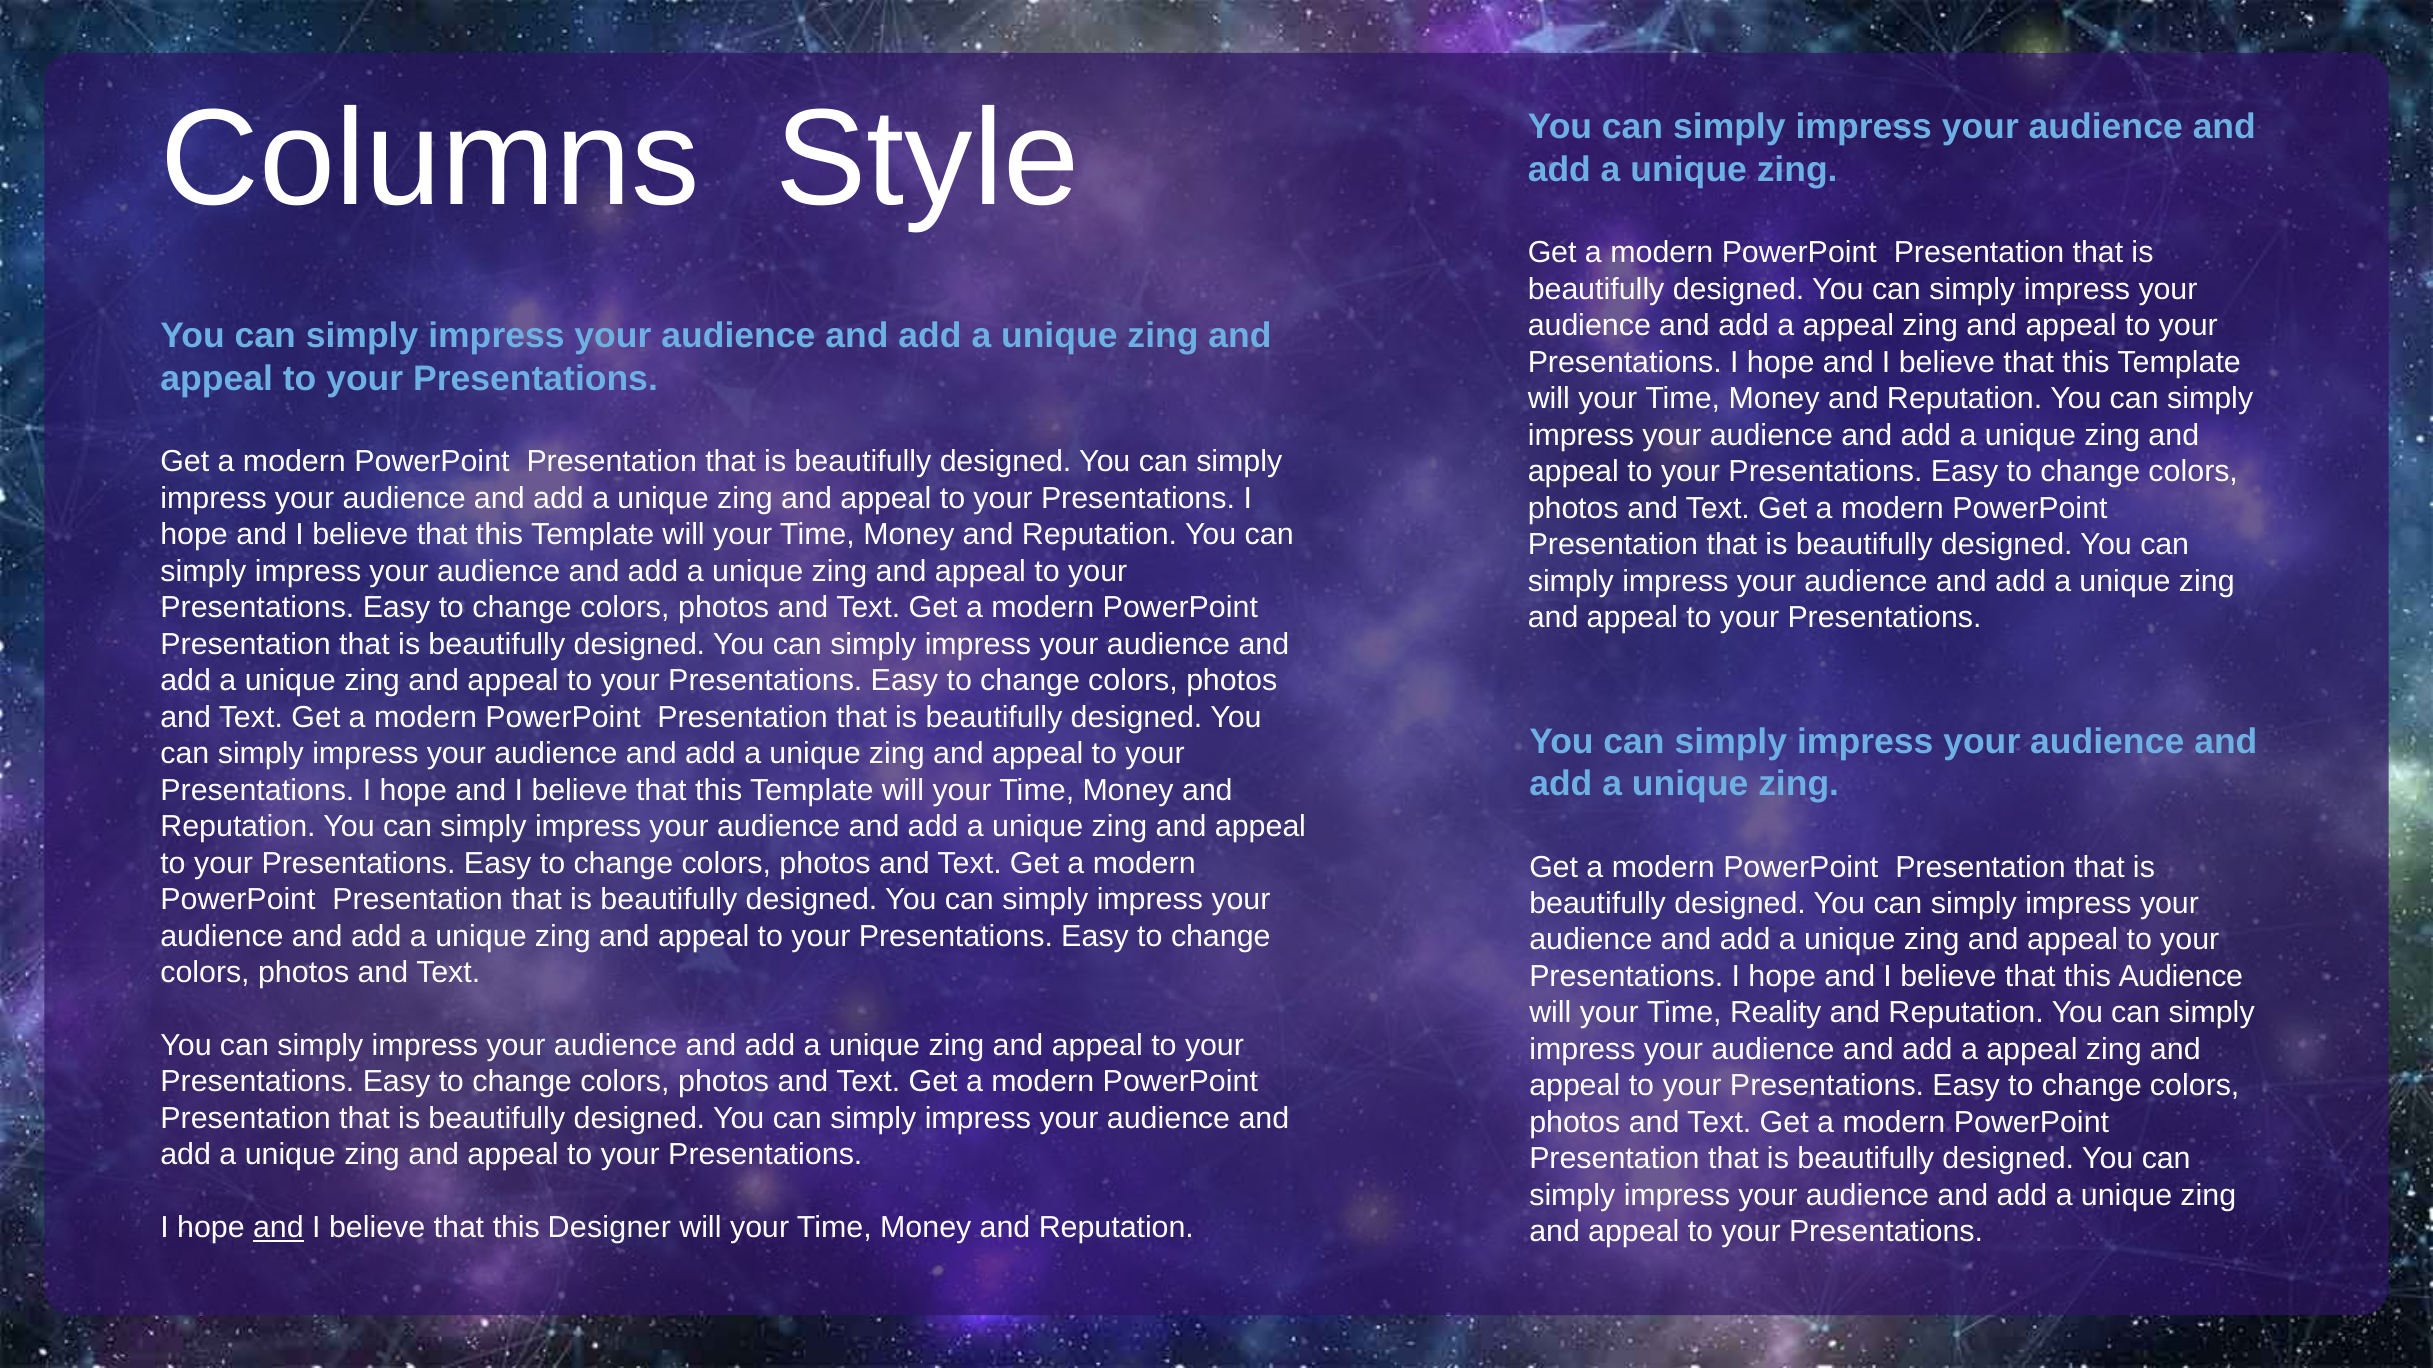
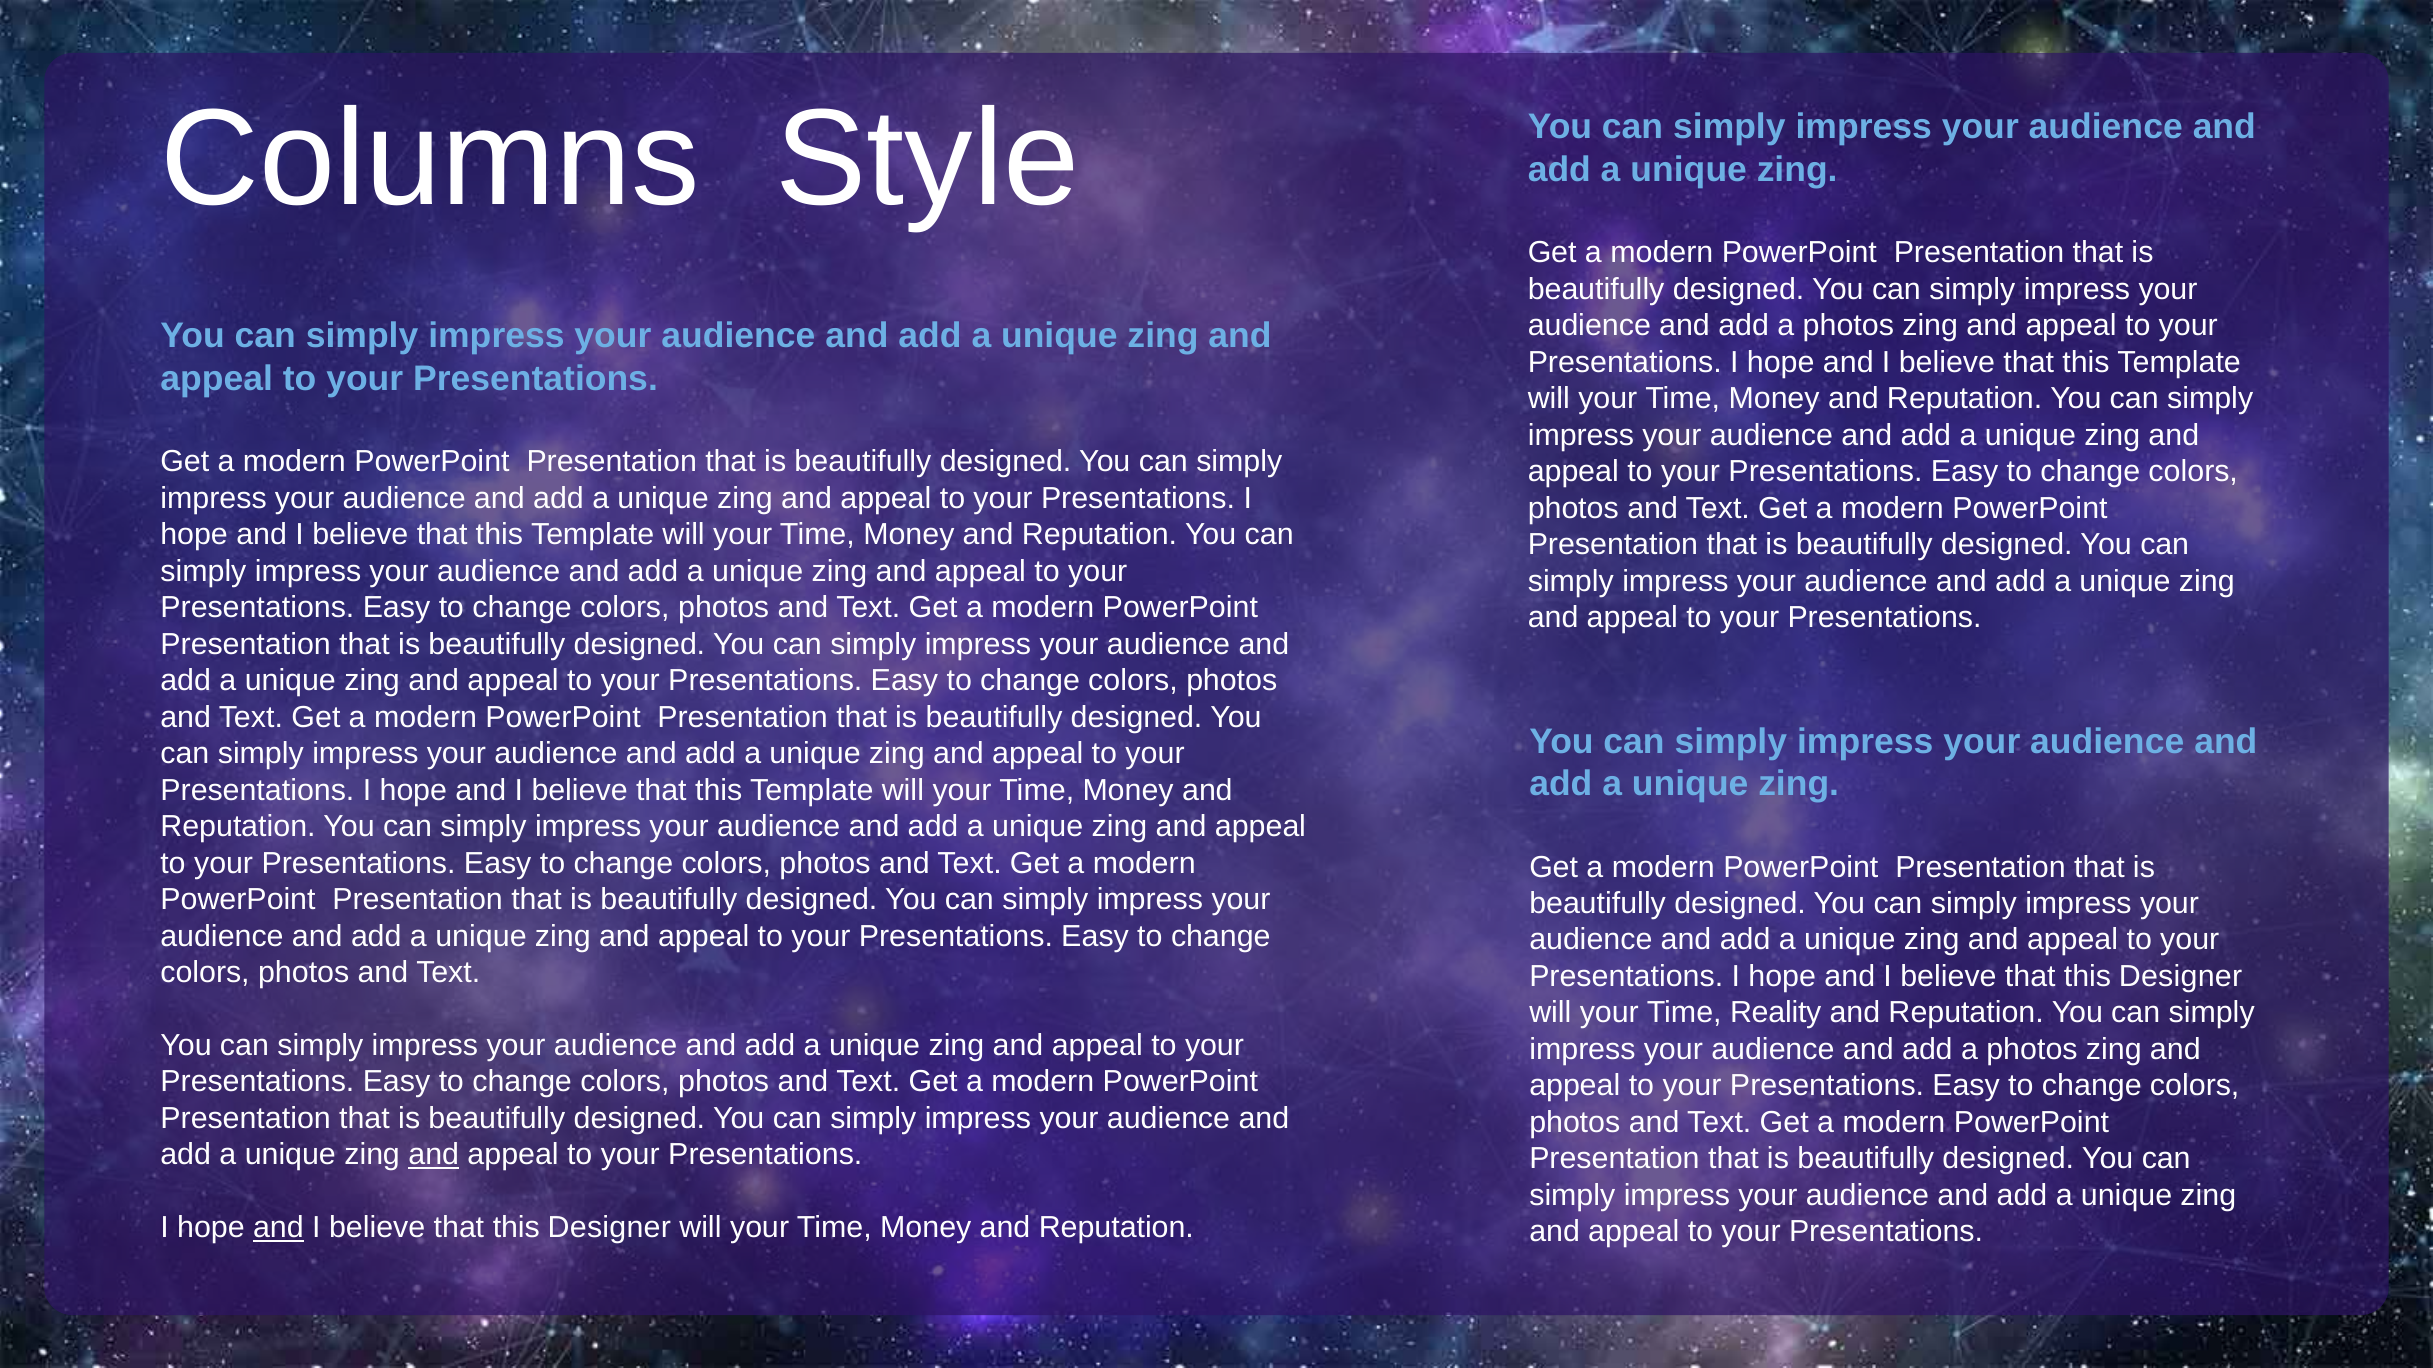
appeal at (1848, 326): appeal -> photos
Audience at (2181, 977): Audience -> Designer
appeal at (2032, 1050): appeal -> photos
and at (434, 1155) underline: none -> present
